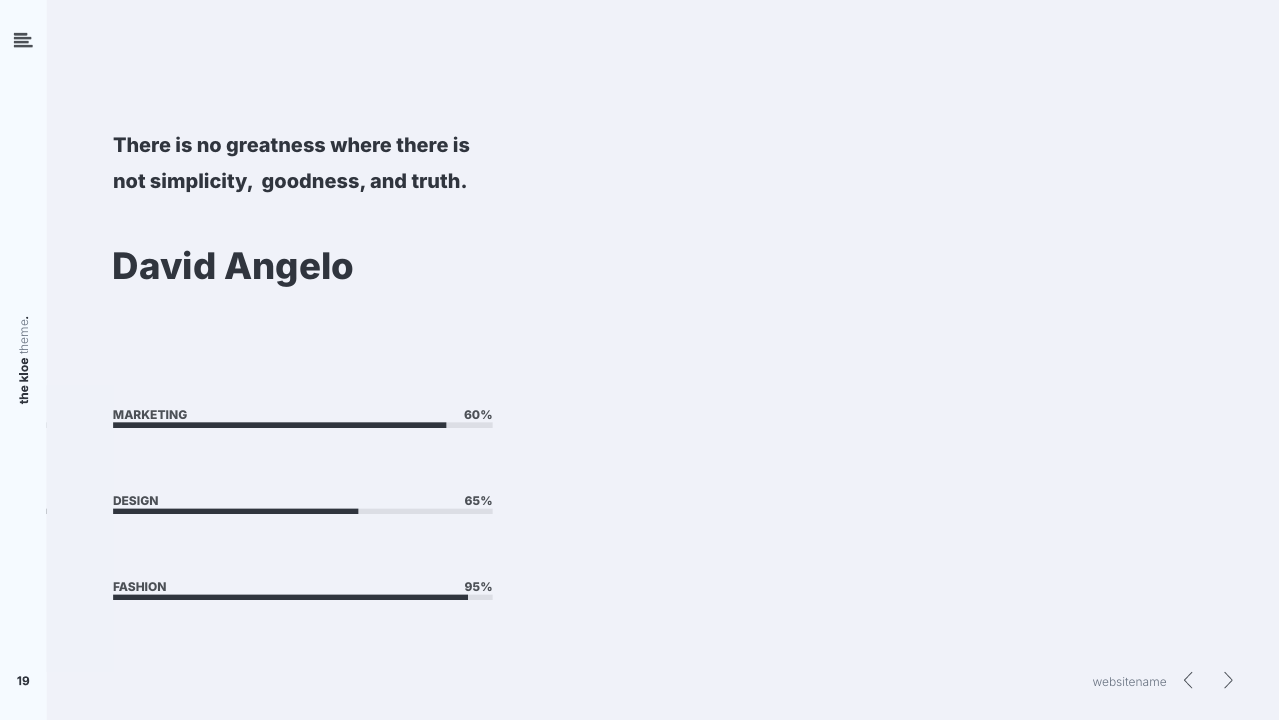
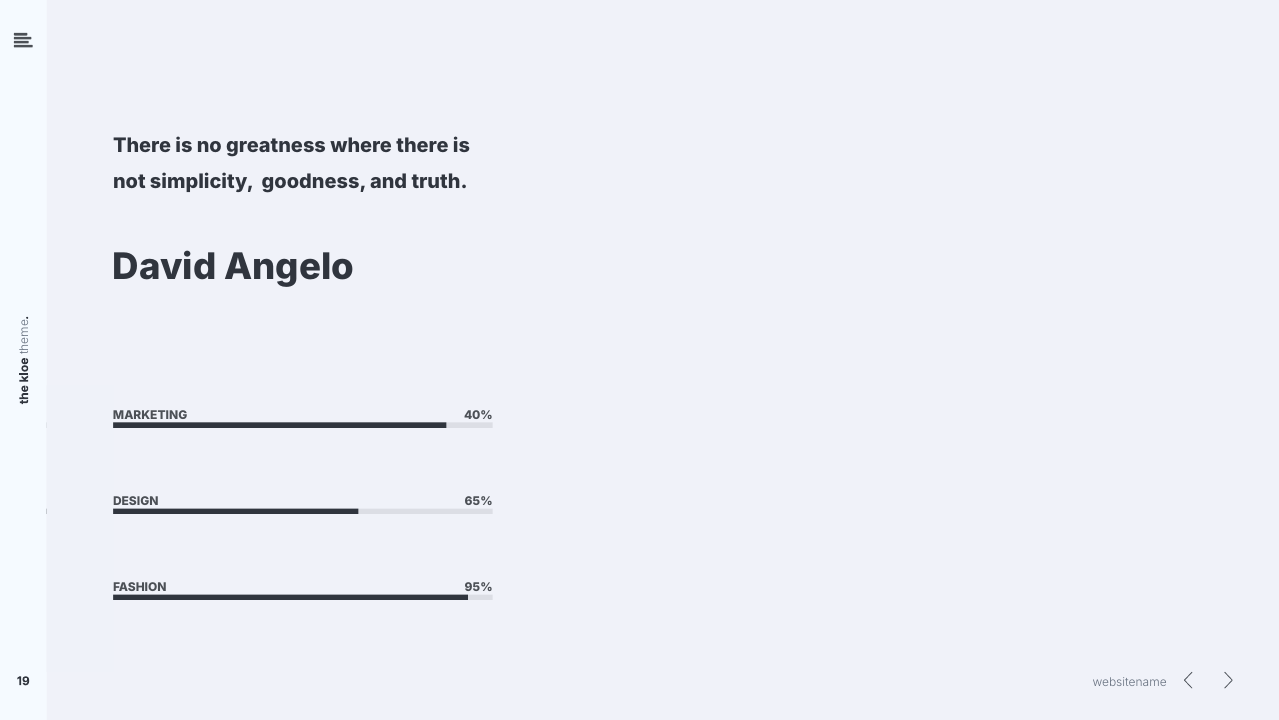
60%: 60% -> 40%
